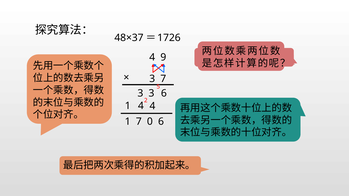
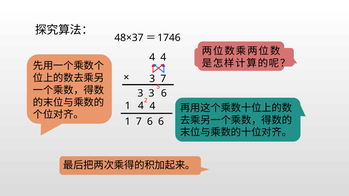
1726: 1726 -> 1746
4 9: 9 -> 4
7 0: 0 -> 6
